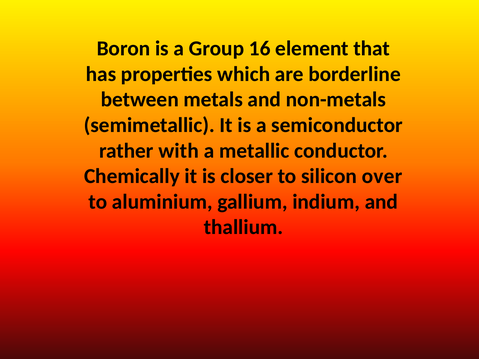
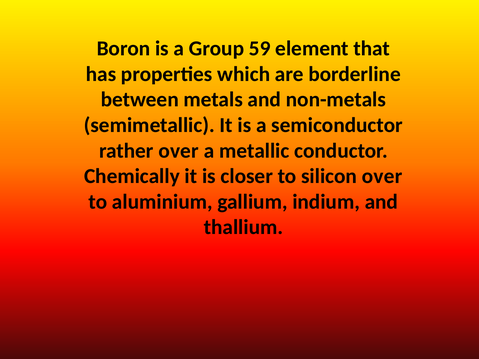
16: 16 -> 59
rather with: with -> over
